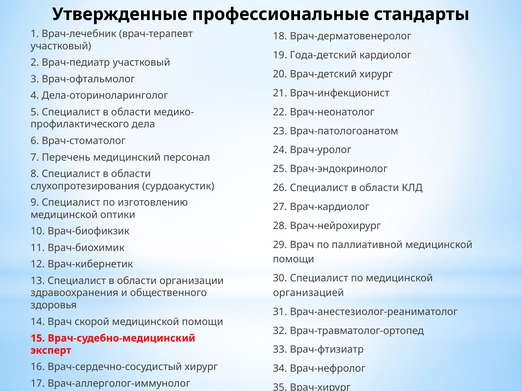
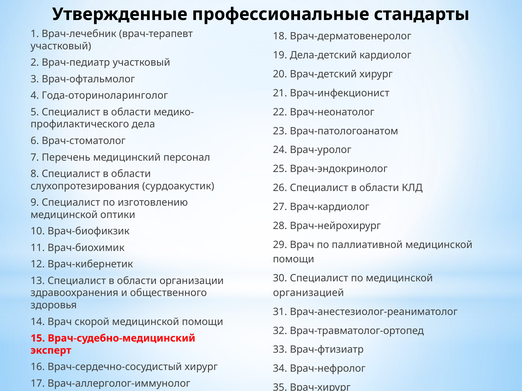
Года-детский: Года-детский -> Дела-детский
Дела-оториноларинголог: Дела-оториноларинголог -> Года-оториноларинголог
